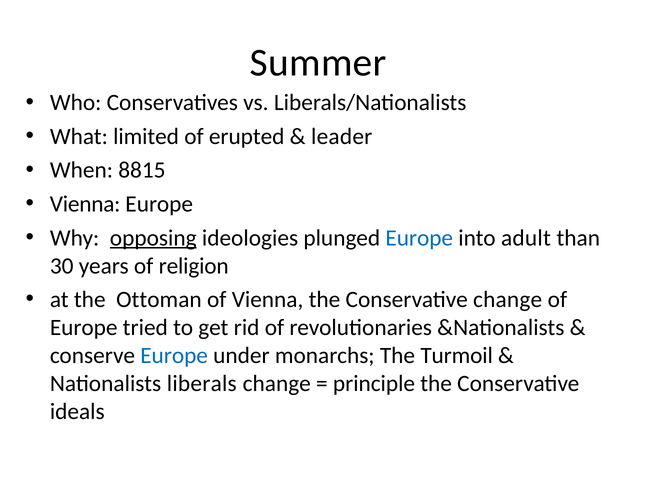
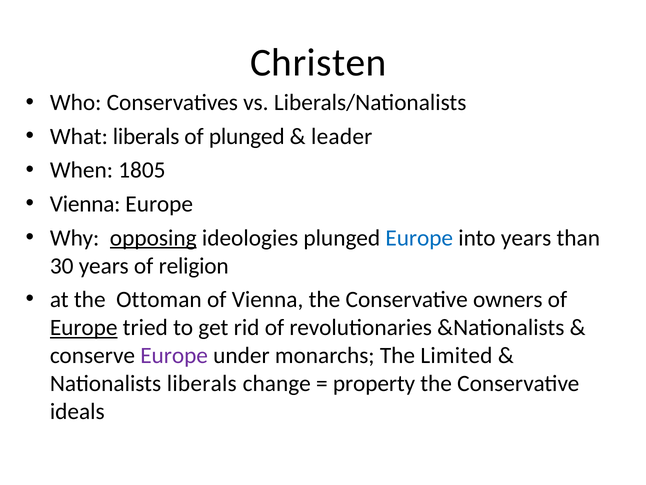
Summer: Summer -> Christen
What limited: limited -> liberals
of erupted: erupted -> plunged
8815: 8815 -> 1805
into adult: adult -> years
Conservative change: change -> owners
Europe at (84, 327) underline: none -> present
Europe at (174, 355) colour: blue -> purple
Turmoil: Turmoil -> Limited
principle: principle -> property
